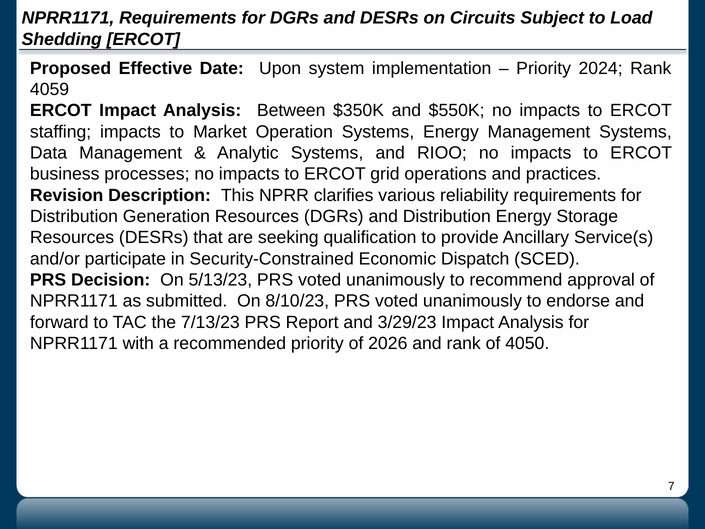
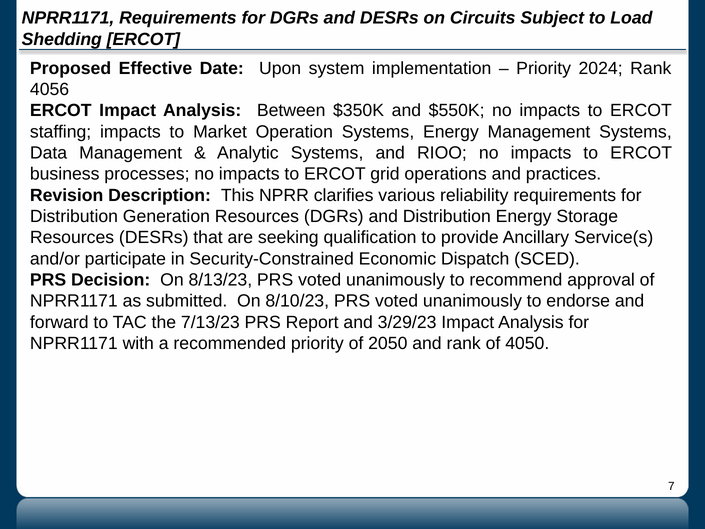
4059: 4059 -> 4056
5/13/23: 5/13/23 -> 8/13/23
2026: 2026 -> 2050
